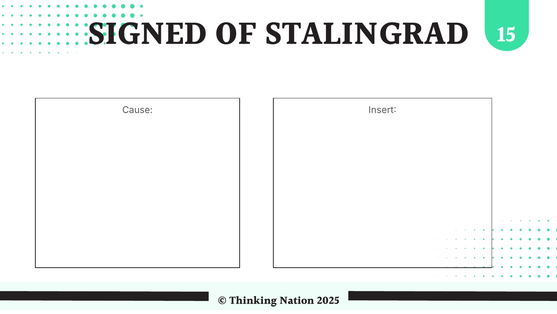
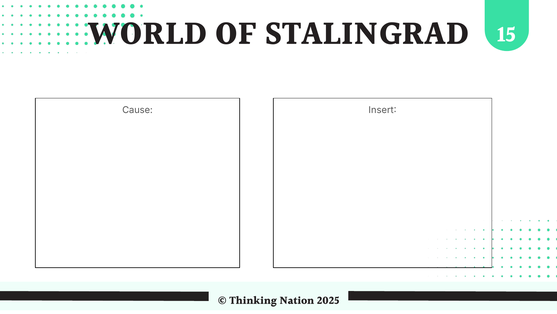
SIGNED: SIGNED -> WORLD
